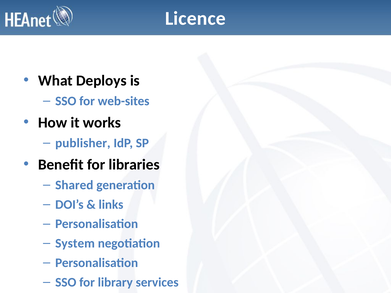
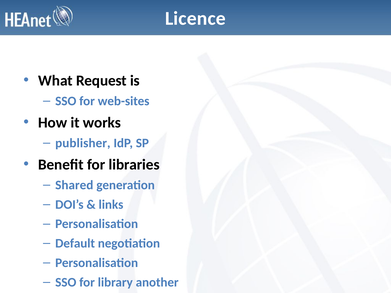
Deploys: Deploys -> Request
System: System -> Default
services: services -> another
